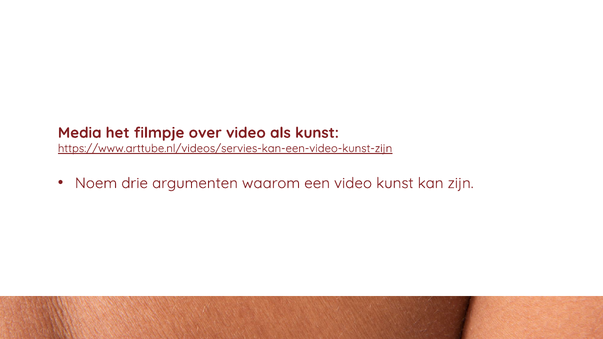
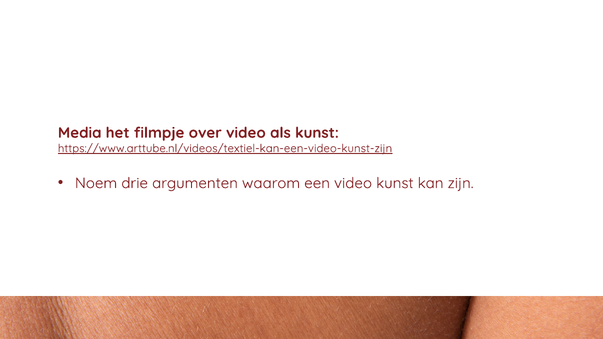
https://www.arttube.nl/videos/servies-kan-een-video-kunst-zijn: https://www.arttube.nl/videos/servies-kan-een-video-kunst-zijn -> https://www.arttube.nl/videos/textiel-kan-een-video-kunst-zijn
